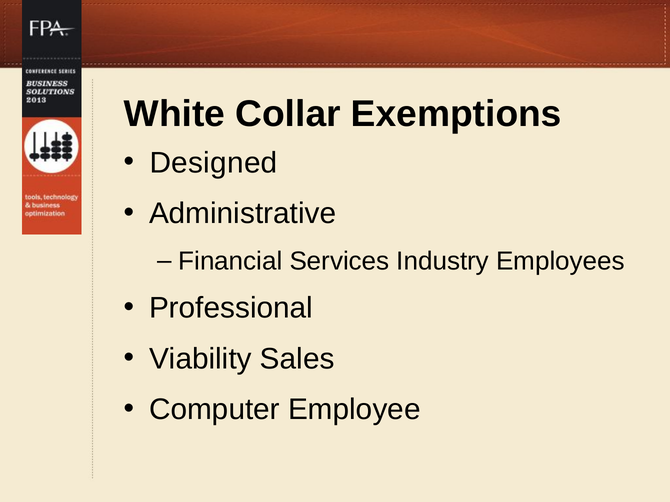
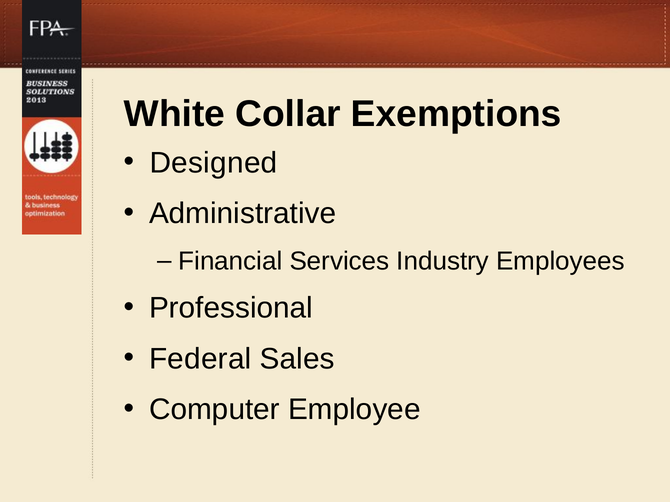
Viability: Viability -> Federal
